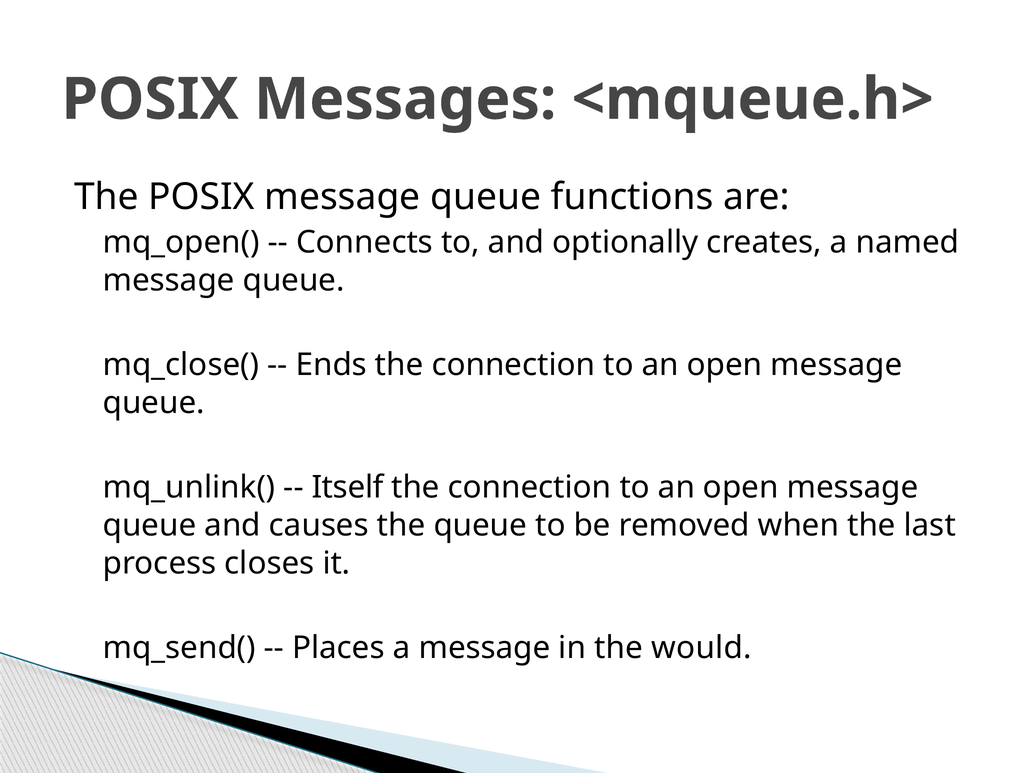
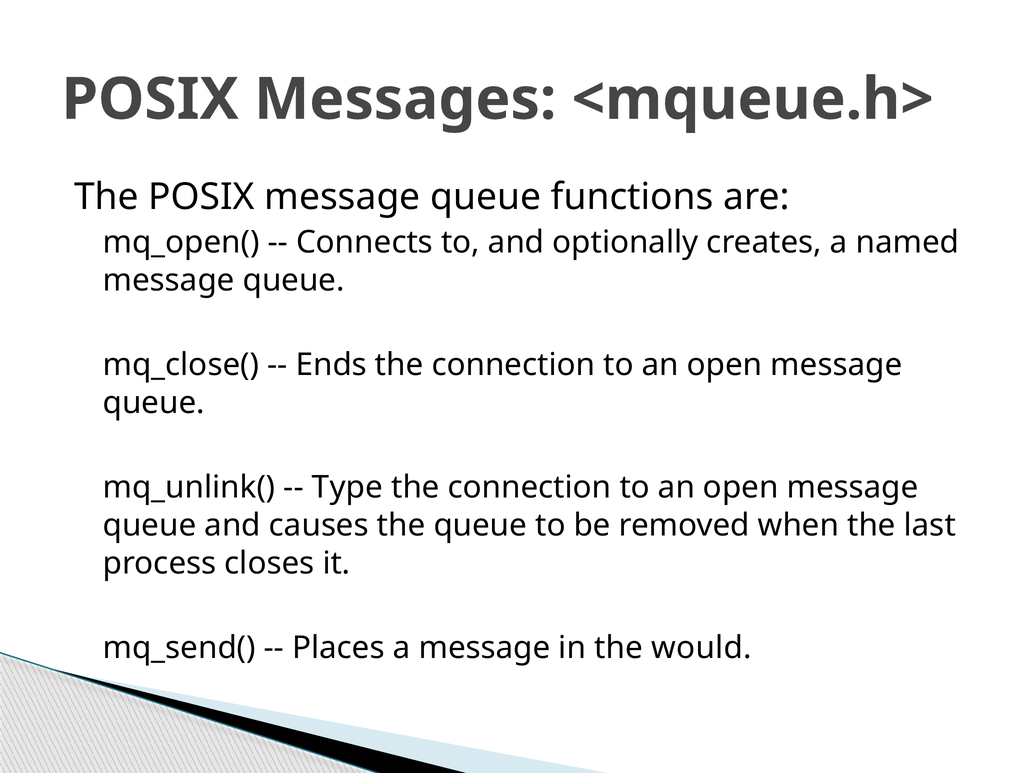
Itself: Itself -> Type
